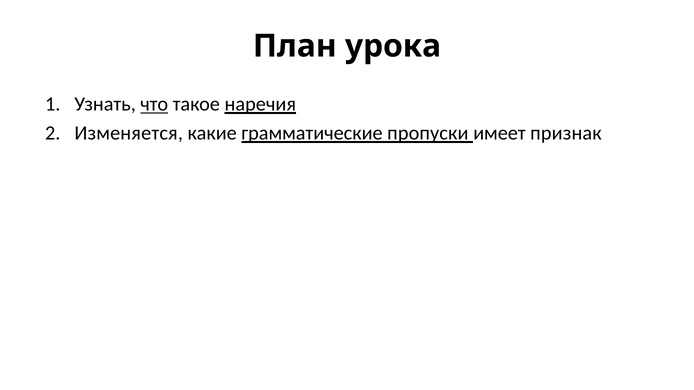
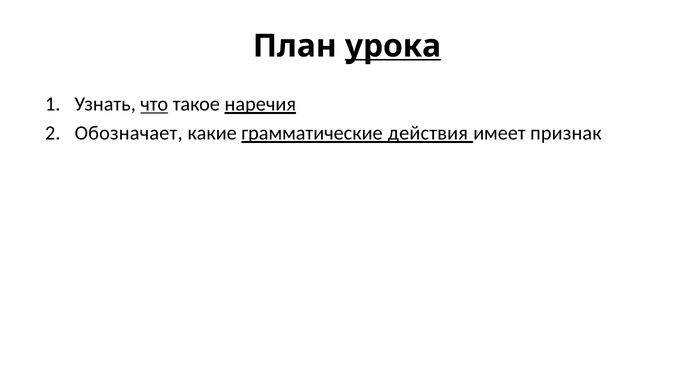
урока underline: none -> present
Изменяется: Изменяется -> Обозначает
пропуски: пропуски -> действия
